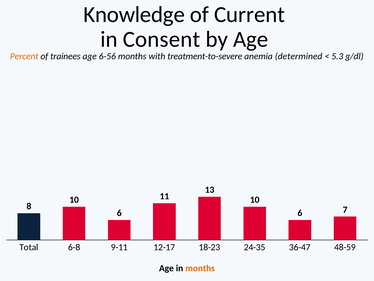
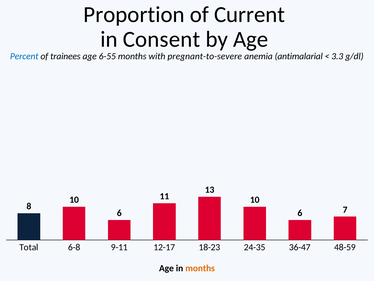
Knowledge: Knowledge -> Proportion
Percent colour: orange -> blue
6-56: 6-56 -> 6-55
treatment-to-severe: treatment-to-severe -> pregnant-to-severe
determined: determined -> antimalarial
5.3: 5.3 -> 3.3
